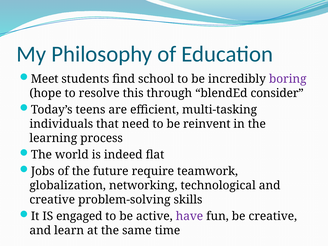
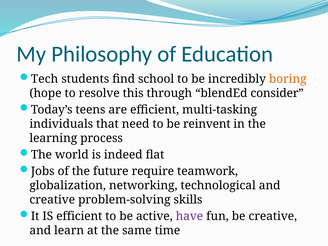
Meet: Meet -> Tech
boring colour: purple -> orange
IS engaged: engaged -> efficient
